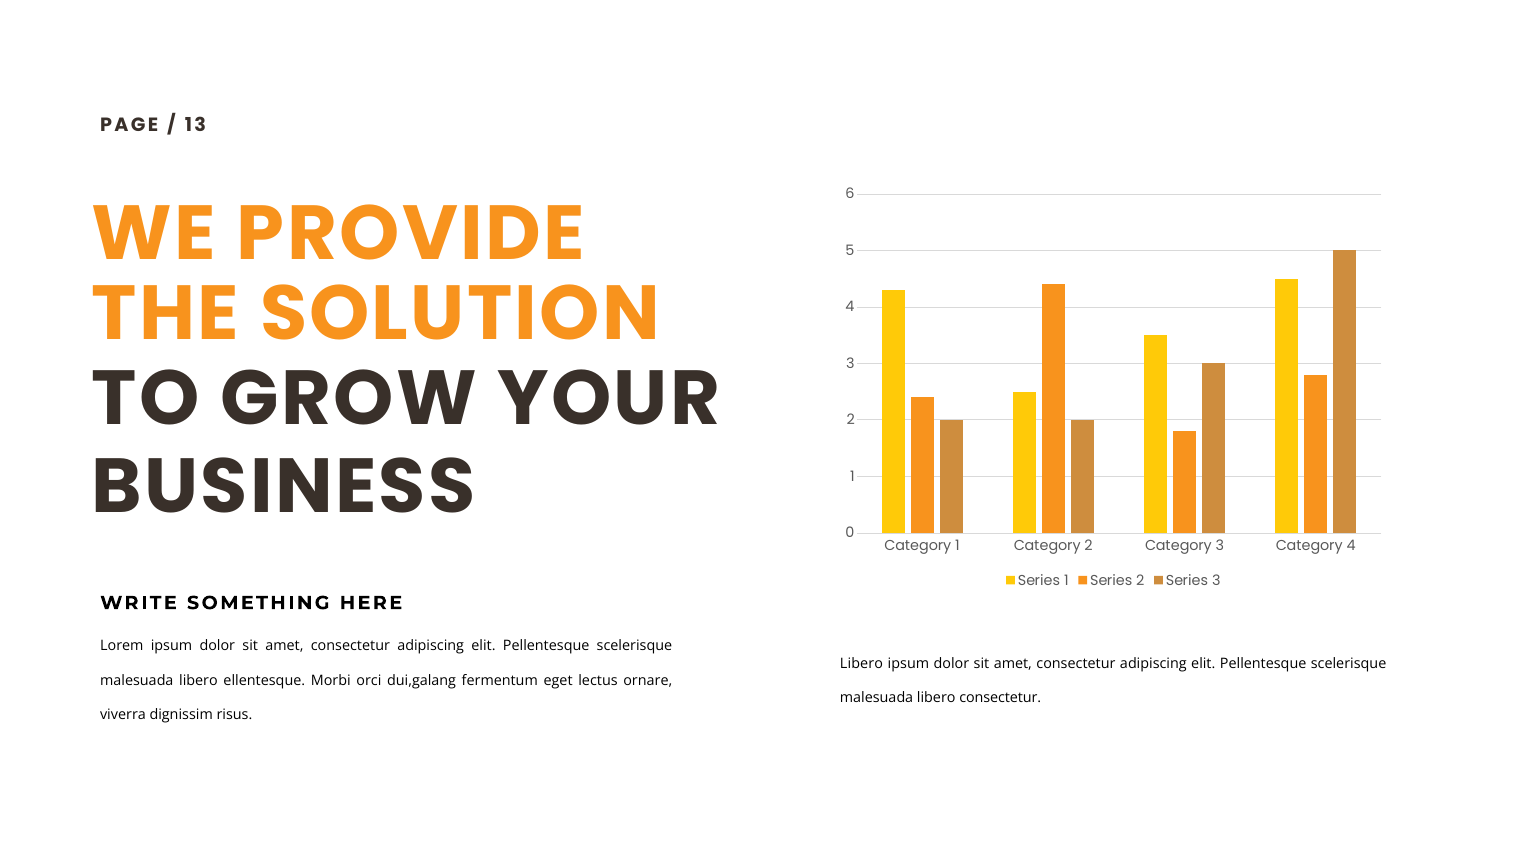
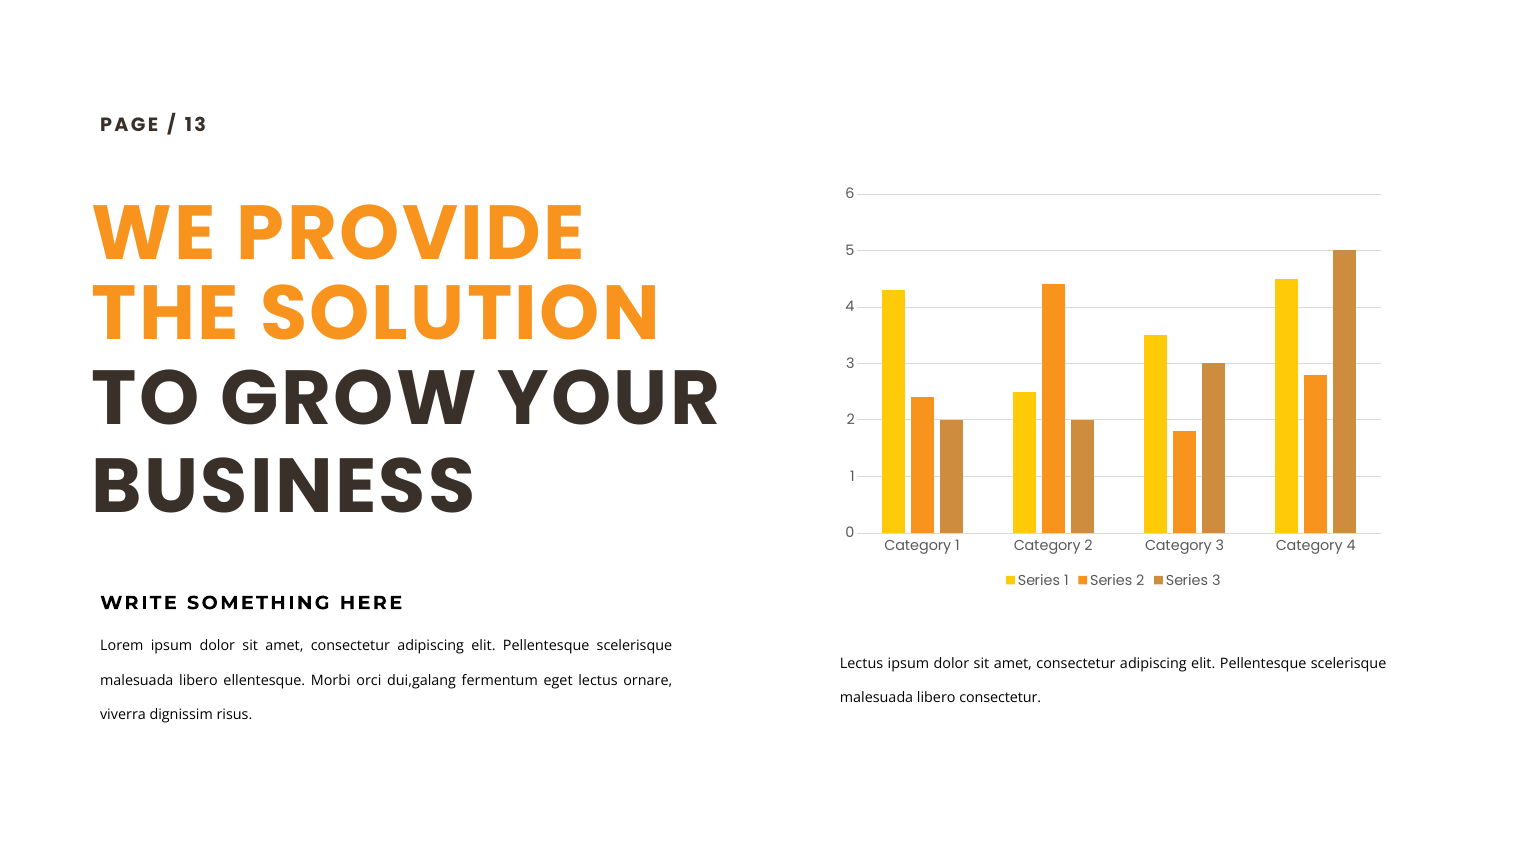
Libero at (862, 663): Libero -> Lectus
